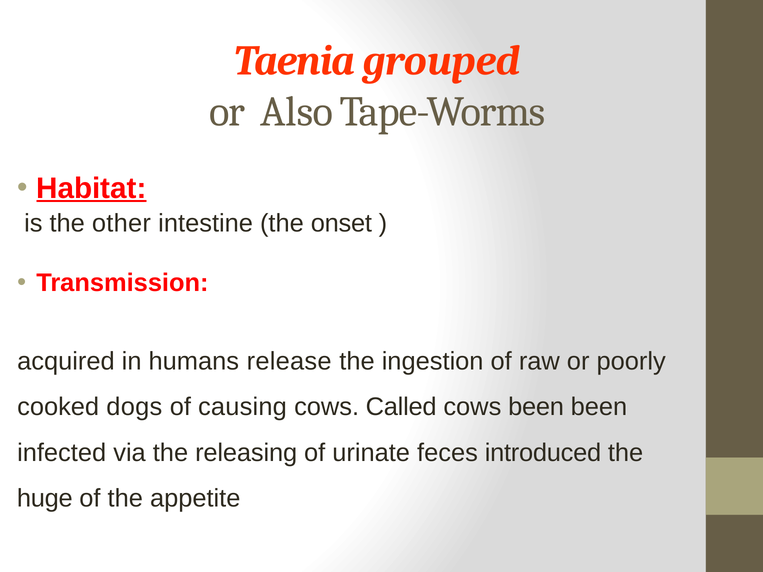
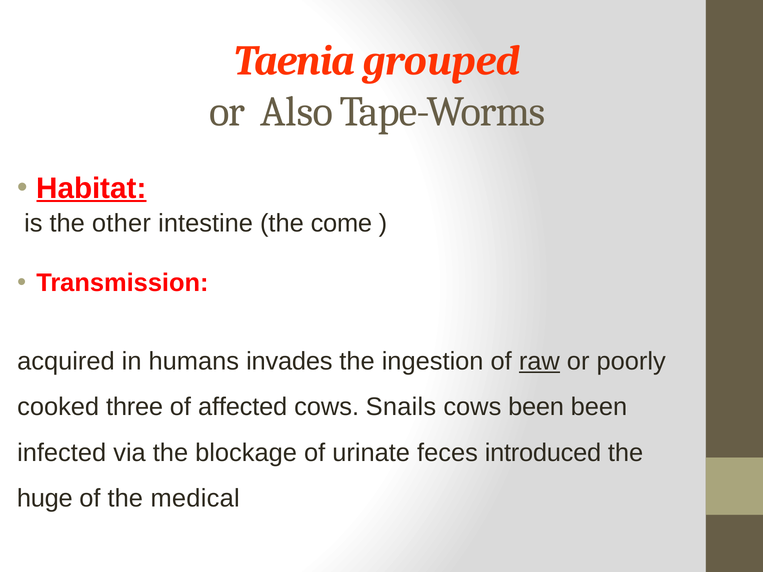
onset: onset -> come
release: release -> invades
raw underline: none -> present
dogs: dogs -> three
causing: causing -> affected
Called: Called -> Snails
releasing: releasing -> blockage
appetite: appetite -> medical
